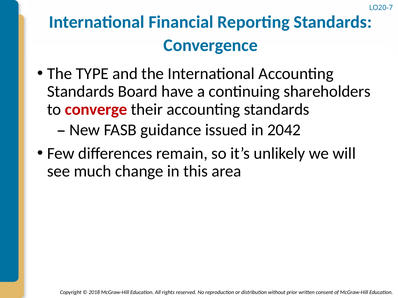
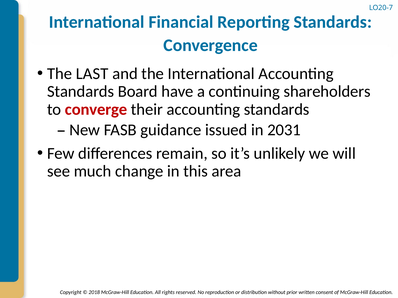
TYPE: TYPE -> LAST
2042: 2042 -> 2031
